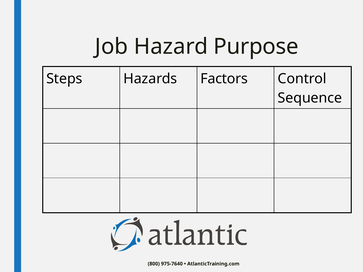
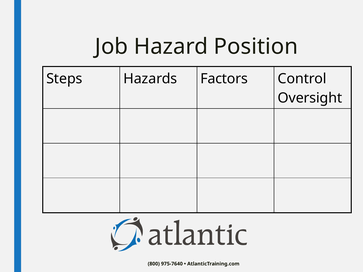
Purpose: Purpose -> Position
Sequence: Sequence -> Oversight
